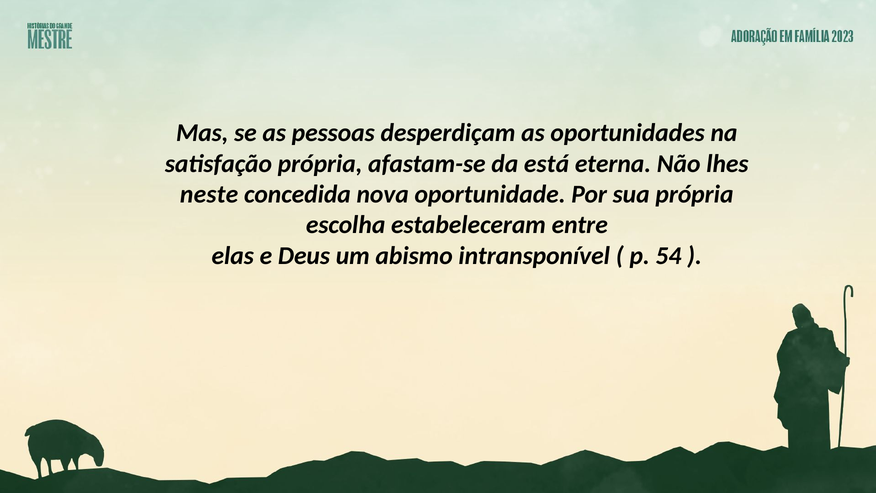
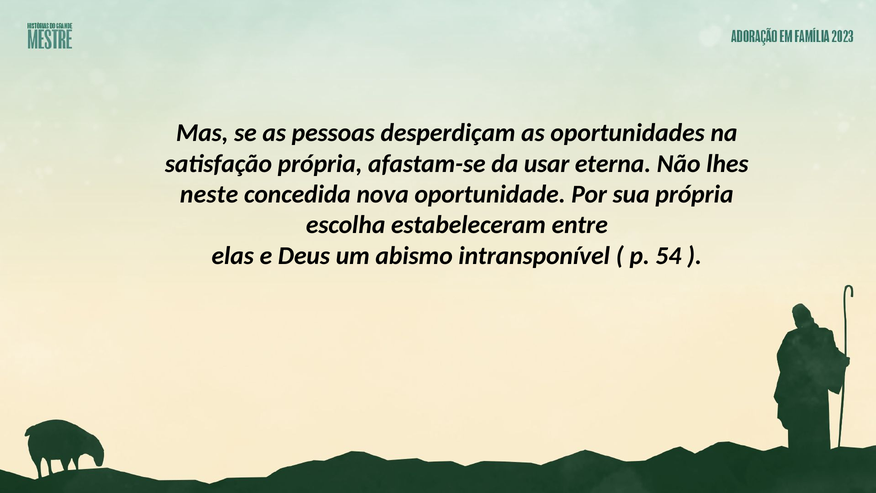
está: está -> usar
